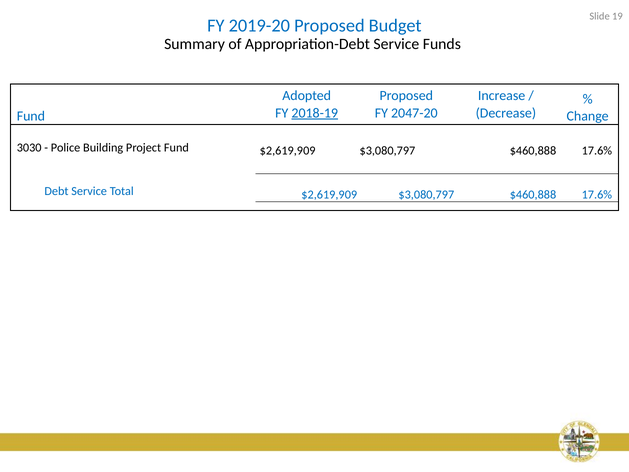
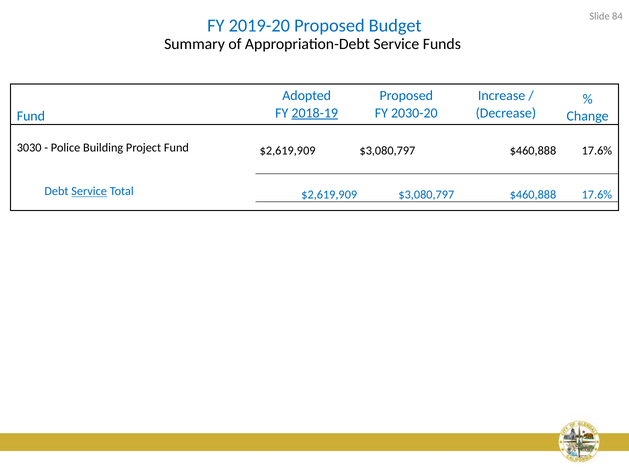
19: 19 -> 84
2047-20: 2047-20 -> 2030-20
Service at (89, 191) underline: none -> present
